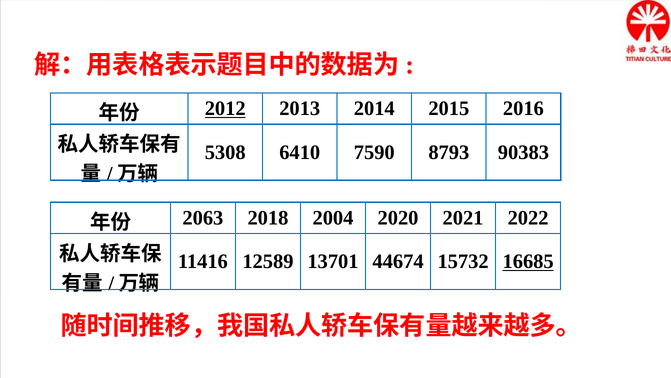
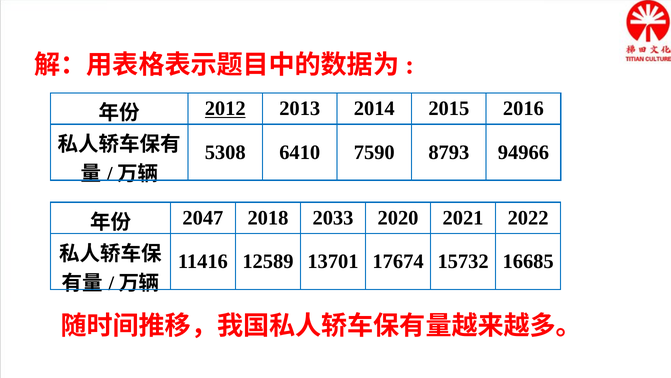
90383: 90383 -> 94966
2063: 2063 -> 2047
2004: 2004 -> 2033
44674: 44674 -> 17674
16685 underline: present -> none
